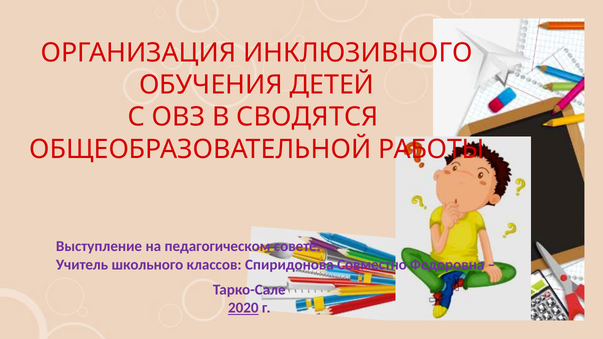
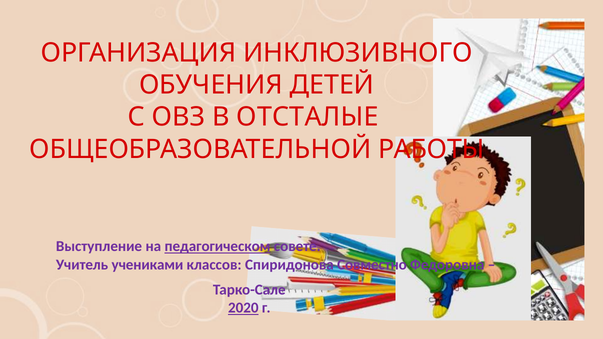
СВОДЯТСЯ: СВОДЯТСЯ -> ОТСТАЛЫЕ
педагогическом underline: none -> present
школьного: школьного -> учениками
